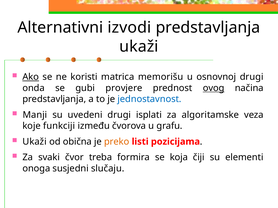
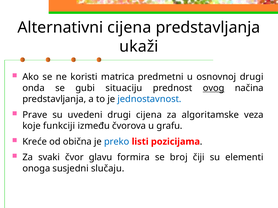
Alternativni izvodi: izvodi -> cijena
Ako underline: present -> none
memorišu: memorišu -> predmetni
provjere: provjere -> situaciju
Manji: Manji -> Prave
drugi isplati: isplati -> cijena
Ukaži at (35, 142): Ukaži -> Kreće
preko colour: orange -> blue
treba: treba -> glavu
koja: koja -> broj
